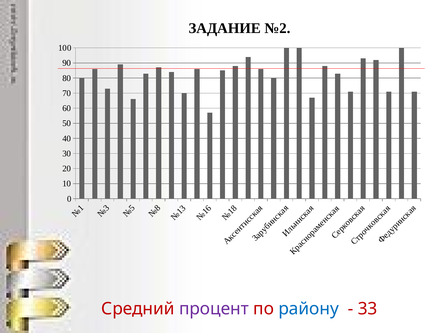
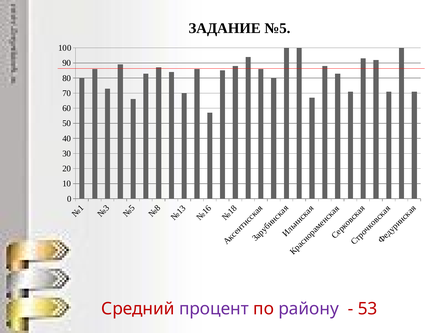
№2: №2 -> №5
району colour: blue -> purple
33: 33 -> 53
